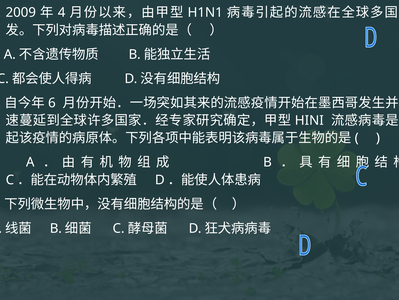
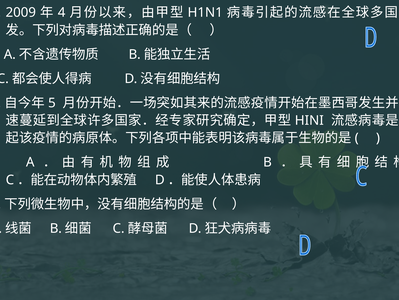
6 at (52, 103): 6 -> 5
